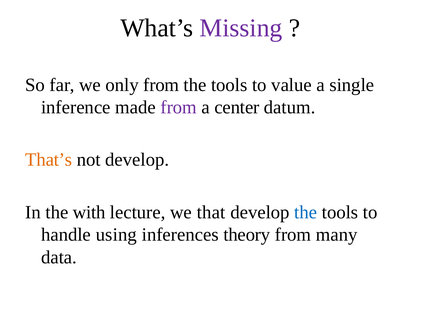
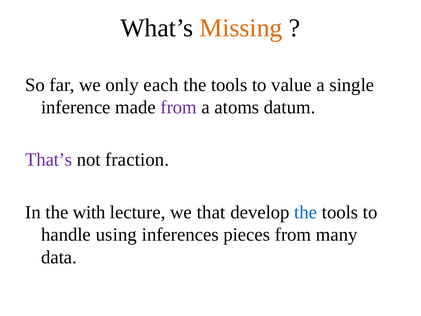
Missing colour: purple -> orange
only from: from -> each
center: center -> atoms
That’s colour: orange -> purple
not develop: develop -> fraction
theory: theory -> pieces
